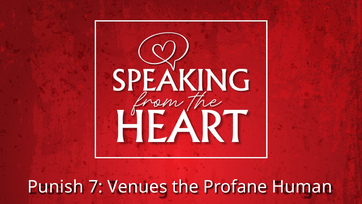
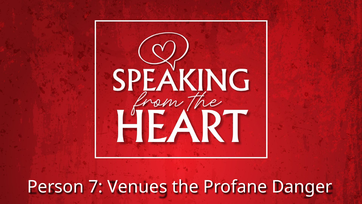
Punish: Punish -> Person
Human: Human -> Danger
